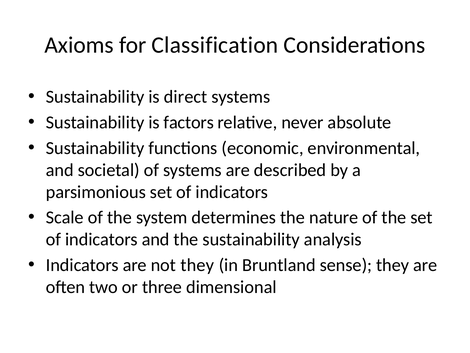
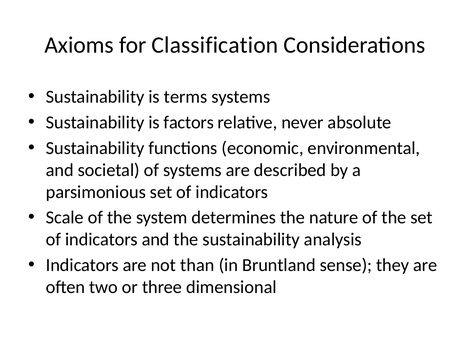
direct: direct -> terms
not they: they -> than
